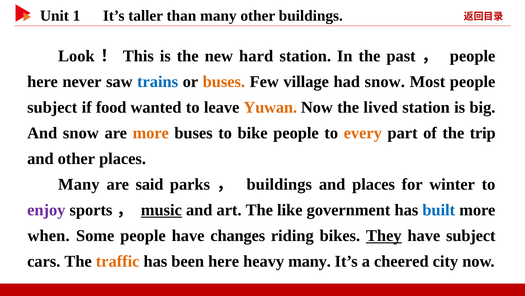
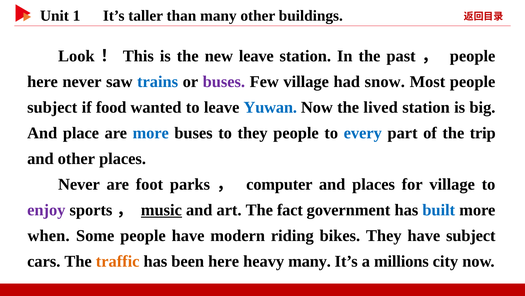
new hard: hard -> leave
buses at (224, 82) colour: orange -> purple
Yuwan colour: orange -> blue
And snow: snow -> place
more at (151, 133) colour: orange -> blue
to bike: bike -> they
every colour: orange -> blue
Many at (79, 184): Many -> Never
said: said -> foot
buildings at (279, 184): buildings -> computer
for winter: winter -> village
like: like -> fact
changes: changes -> modern
They at (384, 235) underline: present -> none
cheered: cheered -> millions
